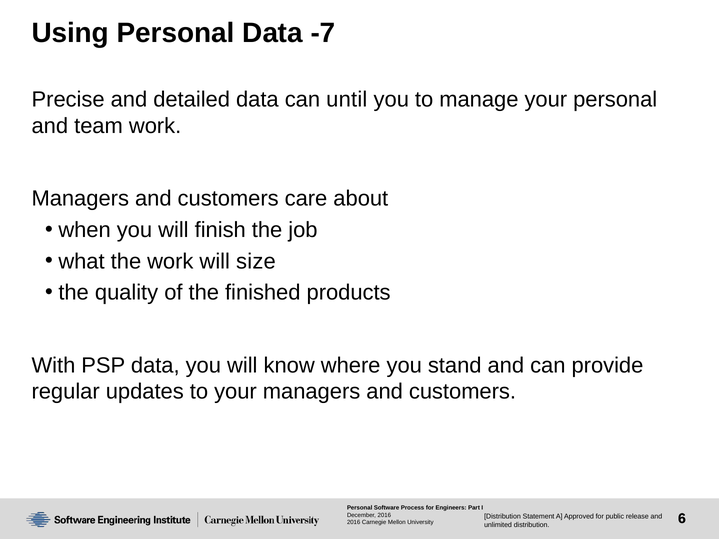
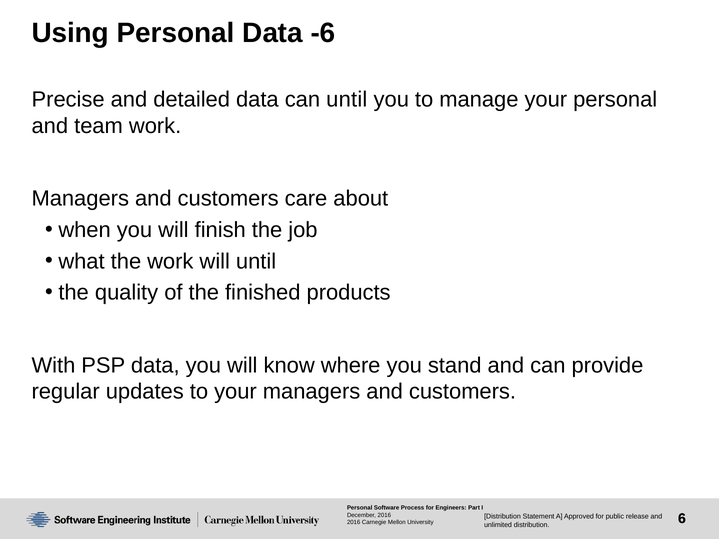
-7: -7 -> -6
will size: size -> until
